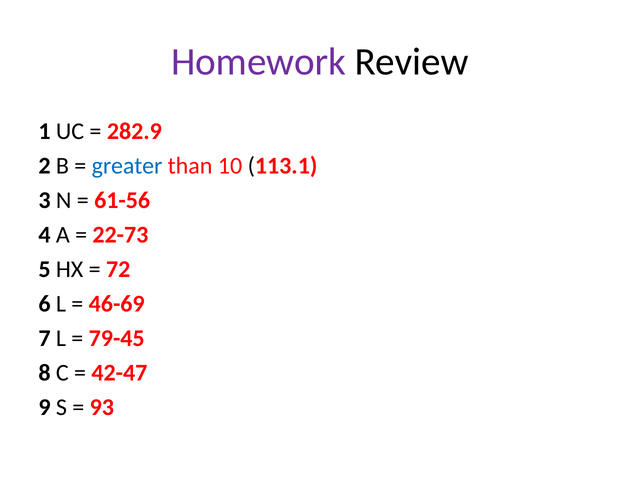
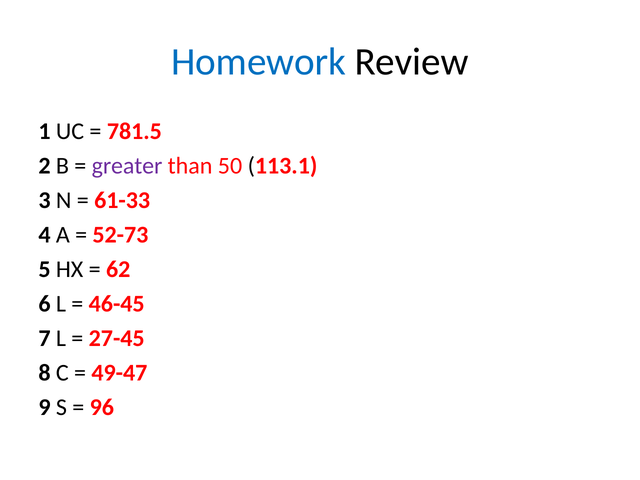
Homework colour: purple -> blue
282.9: 282.9 -> 781.5
greater colour: blue -> purple
10: 10 -> 50
61-56: 61-56 -> 61-33
22-73: 22-73 -> 52-73
72: 72 -> 62
46-69: 46-69 -> 46-45
79-45: 79-45 -> 27-45
42-47: 42-47 -> 49-47
93: 93 -> 96
